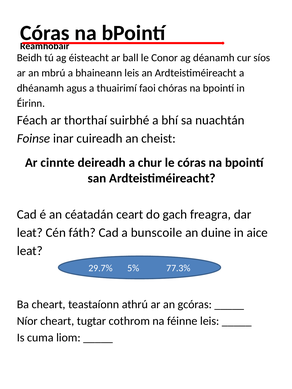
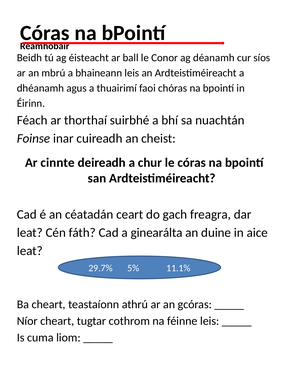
bunscoile: bunscoile -> ginearálta
77.3%: 77.3% -> 11.1%
